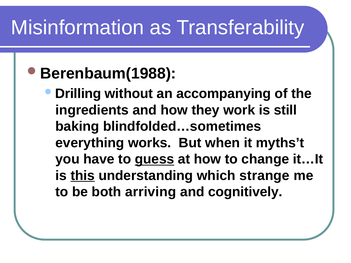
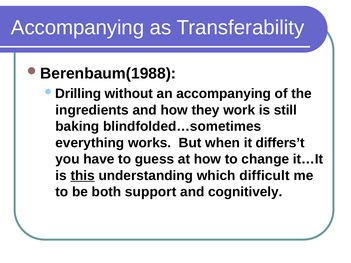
Misinformation at (78, 28): Misinformation -> Accompanying
myths’t: myths’t -> differs’t
guess underline: present -> none
strange: strange -> difficult
arriving: arriving -> support
